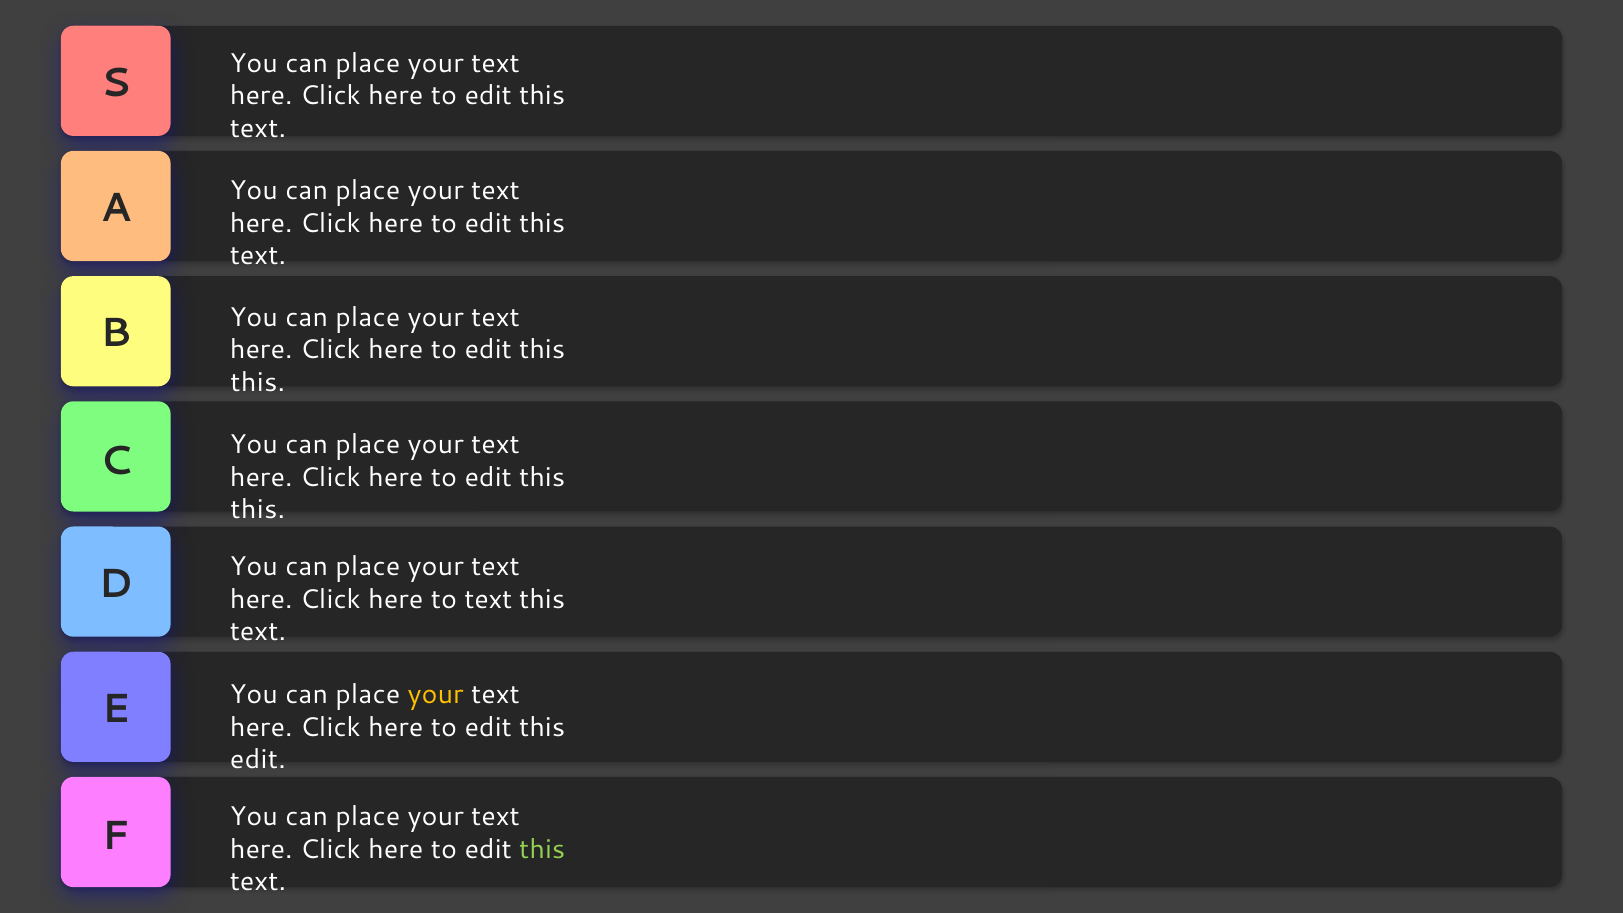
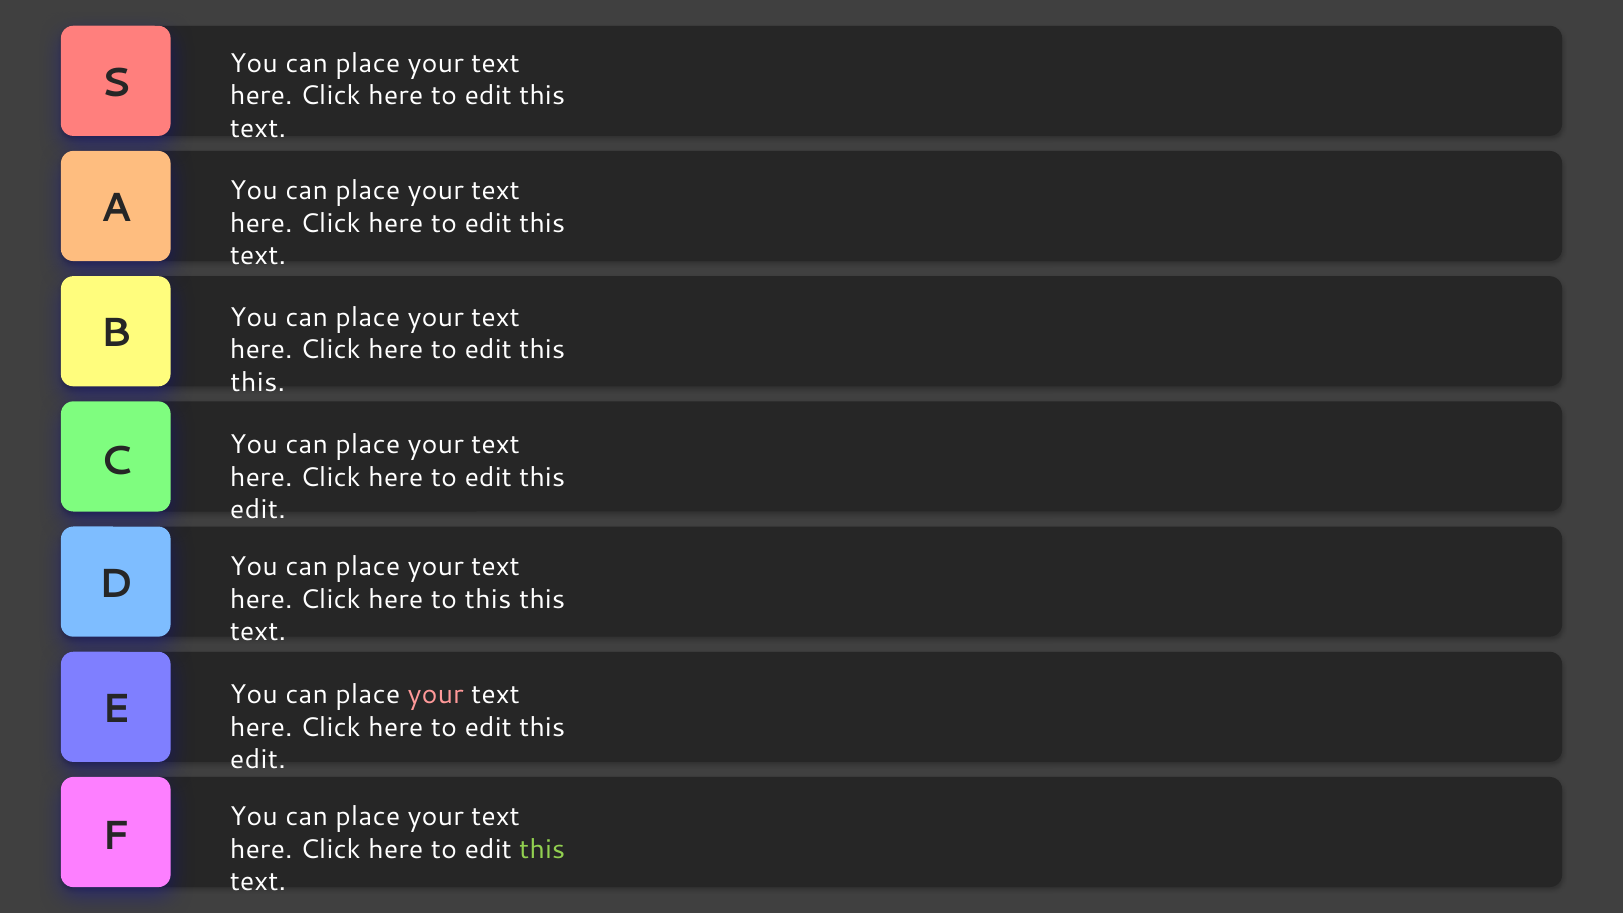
this at (258, 510): this -> edit
to text: text -> this
your at (436, 695) colour: yellow -> pink
